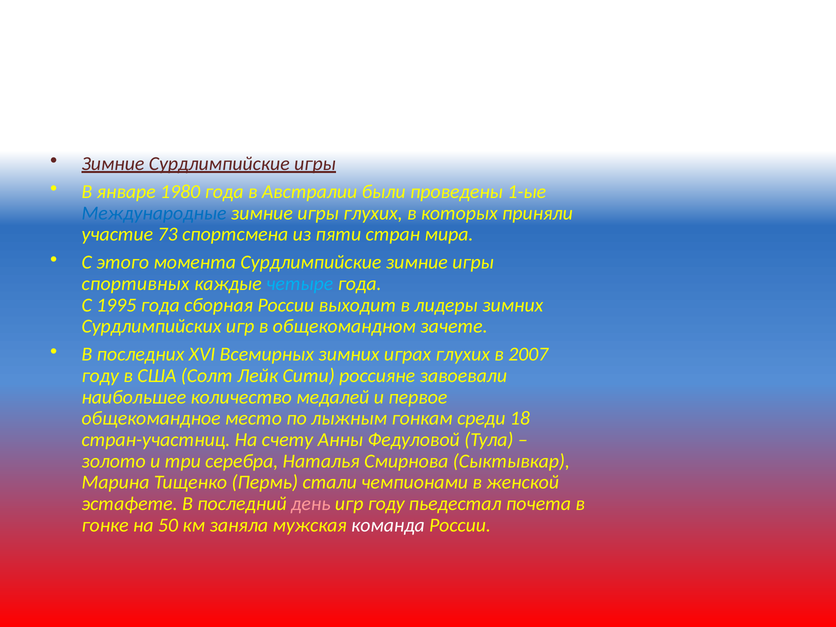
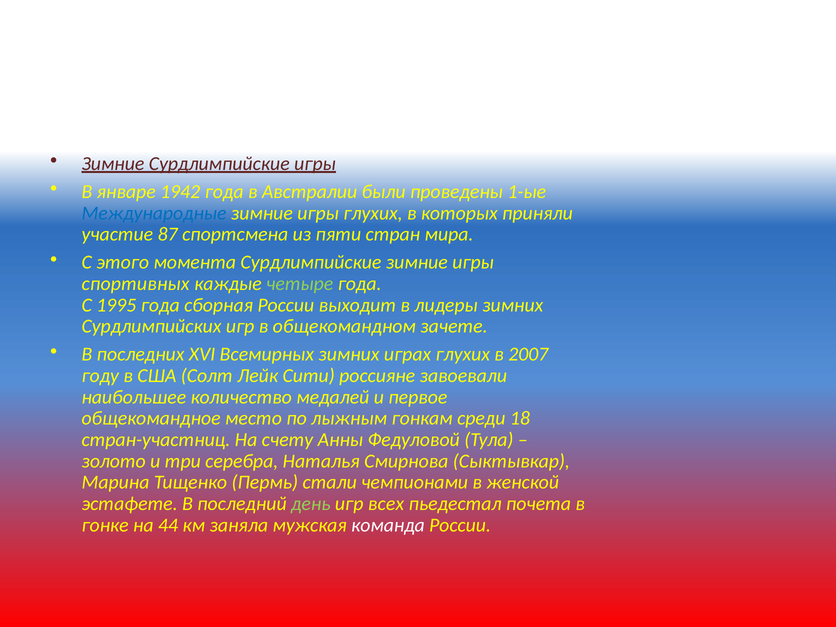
1980: 1980 -> 1942
73: 73 -> 87
четыре colour: light blue -> light green
день colour: pink -> light green
игр году: году -> всех
50: 50 -> 44
